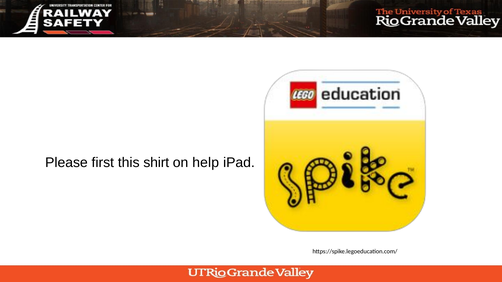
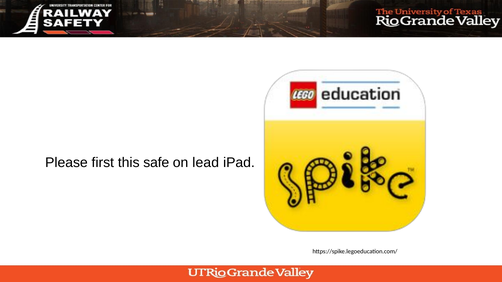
shirt: shirt -> safe
help: help -> lead
